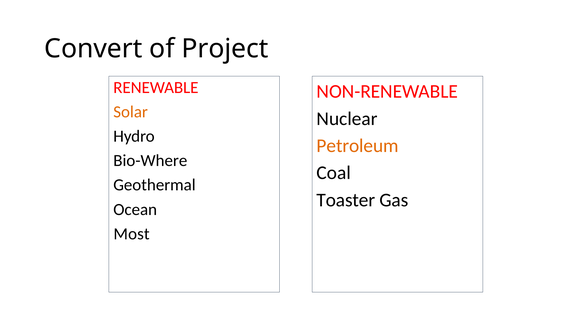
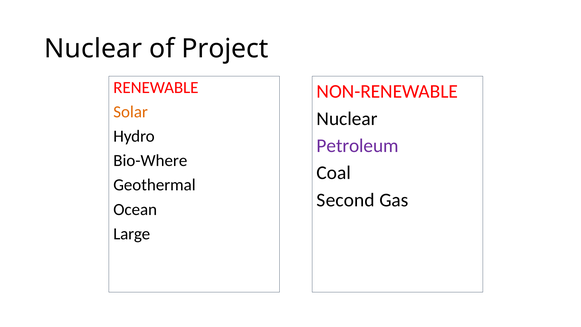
Convert at (93, 49): Convert -> Nuclear
Petroleum colour: orange -> purple
Toaster: Toaster -> Second
Most: Most -> Large
